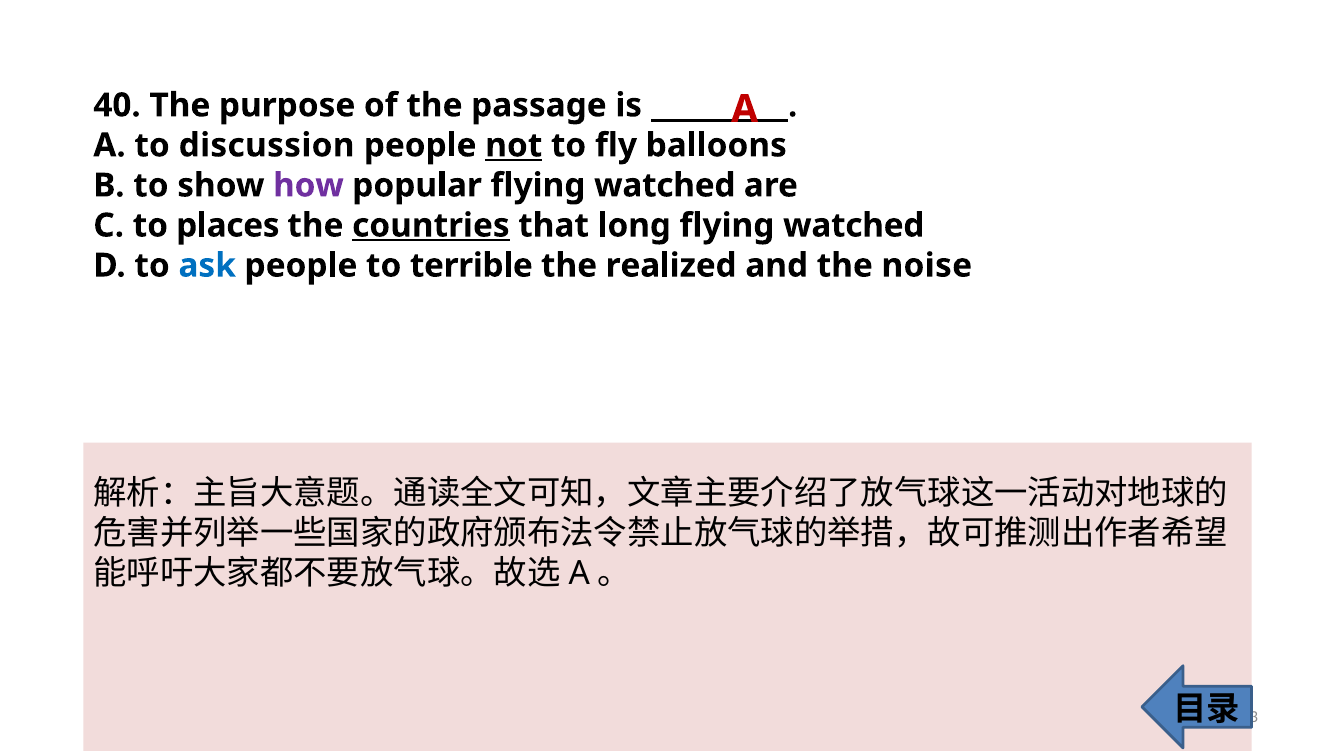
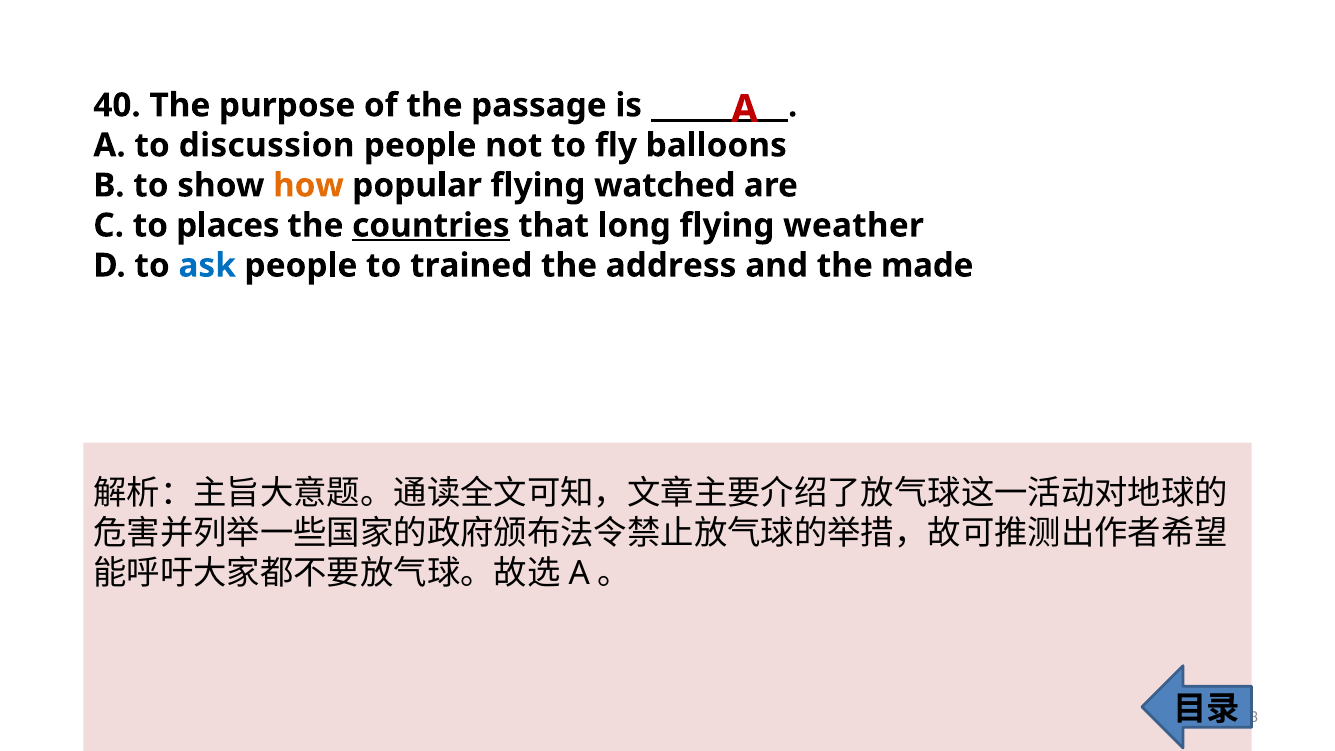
not underline: present -> none
how colour: purple -> orange
watched at (854, 225): watched -> weather
terrible: terrible -> trained
realized: realized -> address
noise: noise -> made
